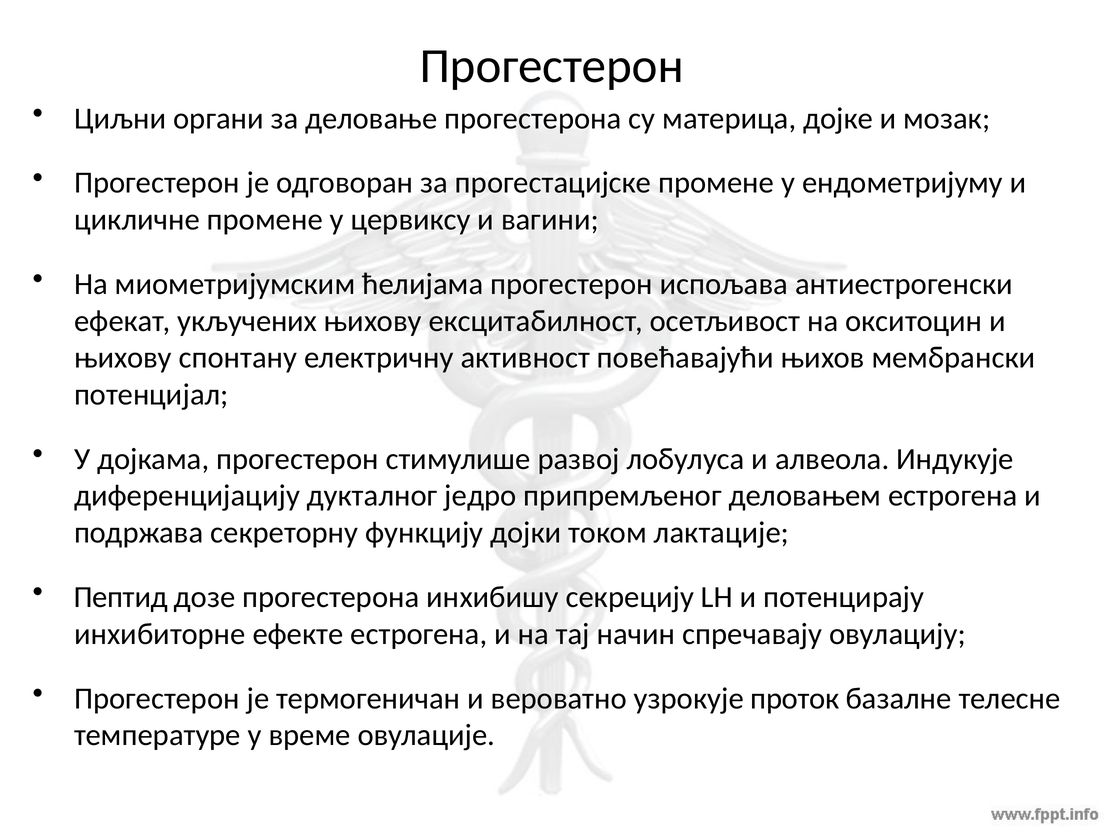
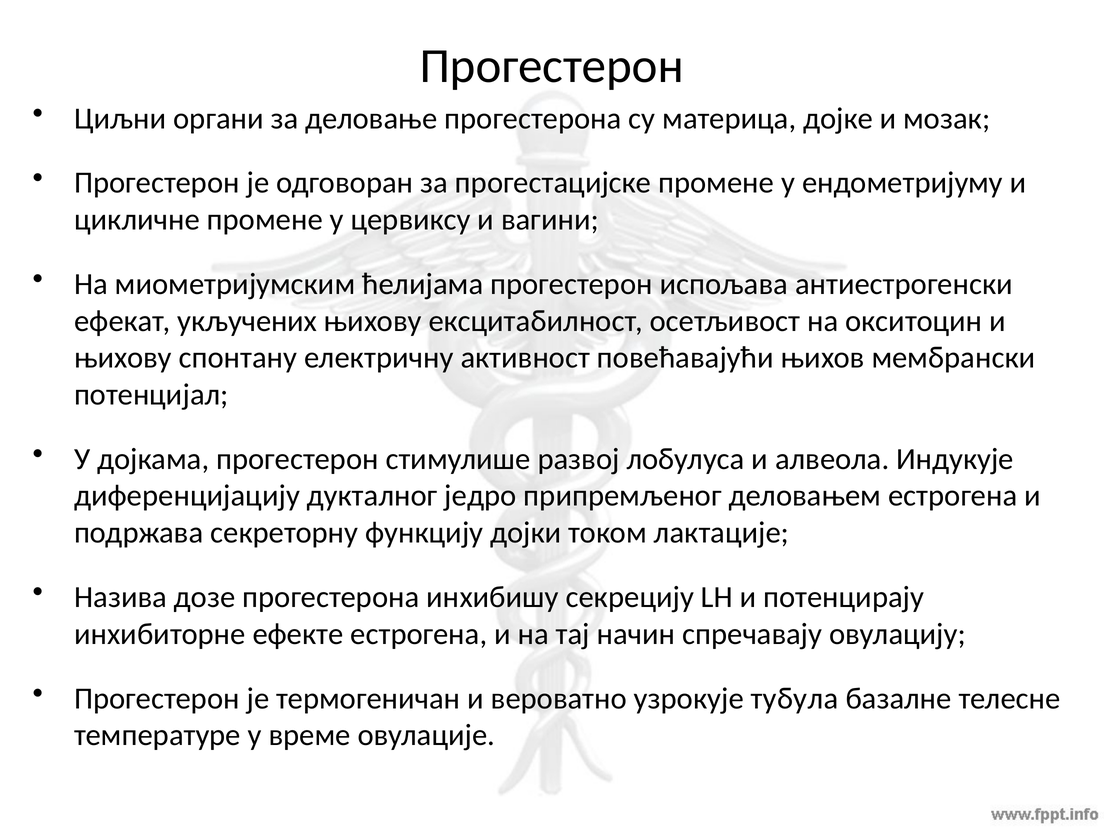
Пептид: Пептид -> Назива
проток: проток -> тубула
